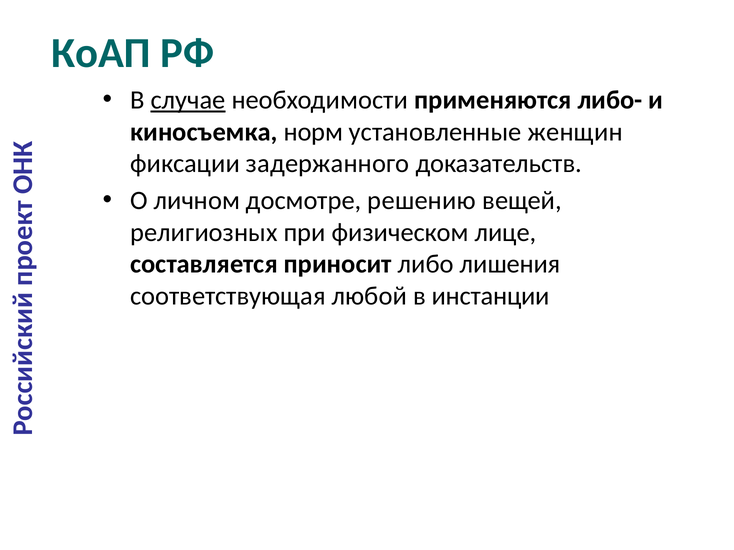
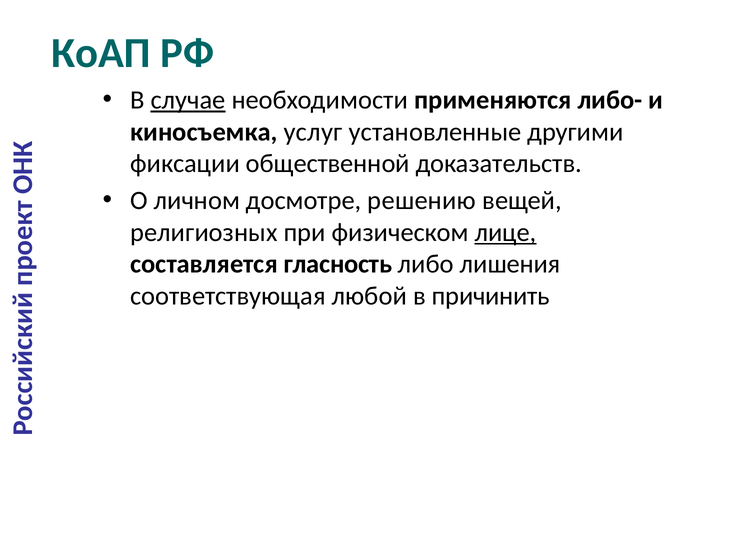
норм: норм -> услуг
женщин: женщин -> другими
задержанного: задержанного -> общественной
лице underline: none -> present
приносит: приносит -> гласность
инстанции: инстанции -> причинить
